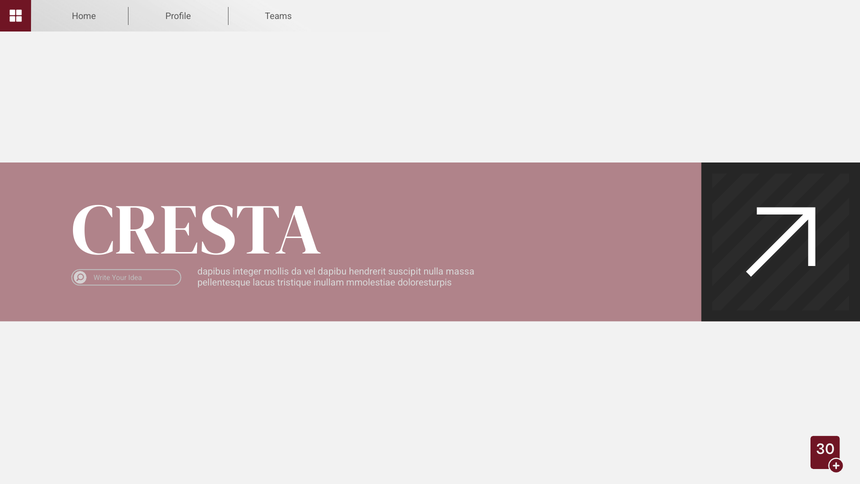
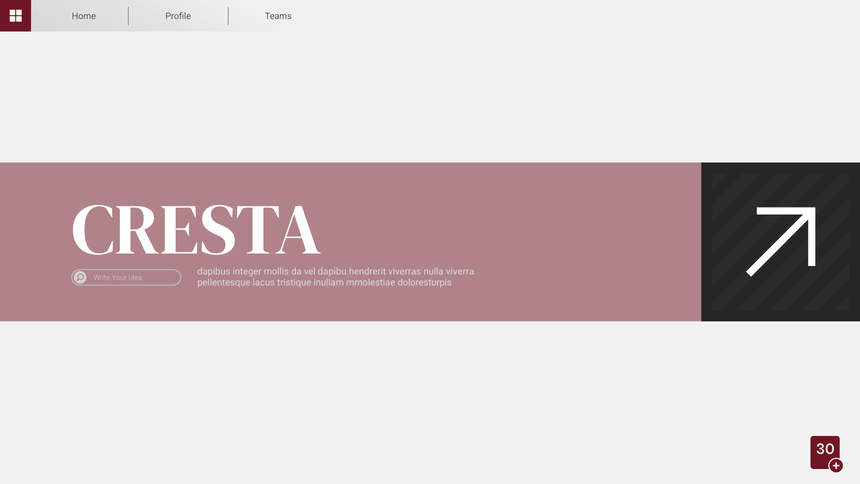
suscipit: suscipit -> viverras
massa: massa -> viverra
